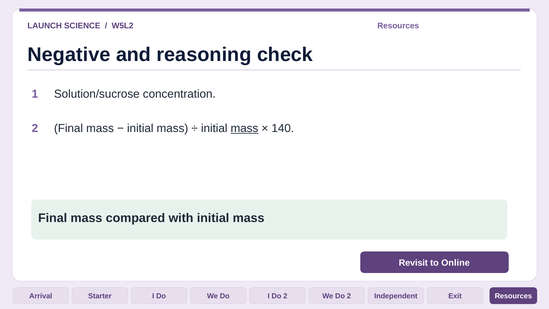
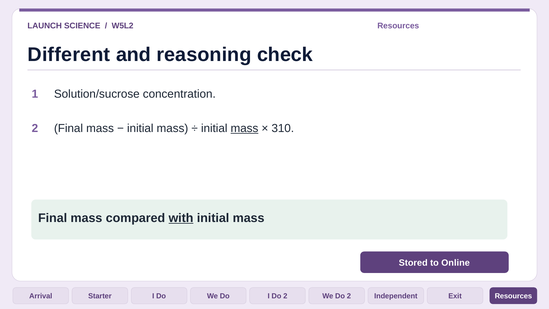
Negative: Negative -> Different
140: 140 -> 310
with underline: none -> present
Revisit: Revisit -> Stored
